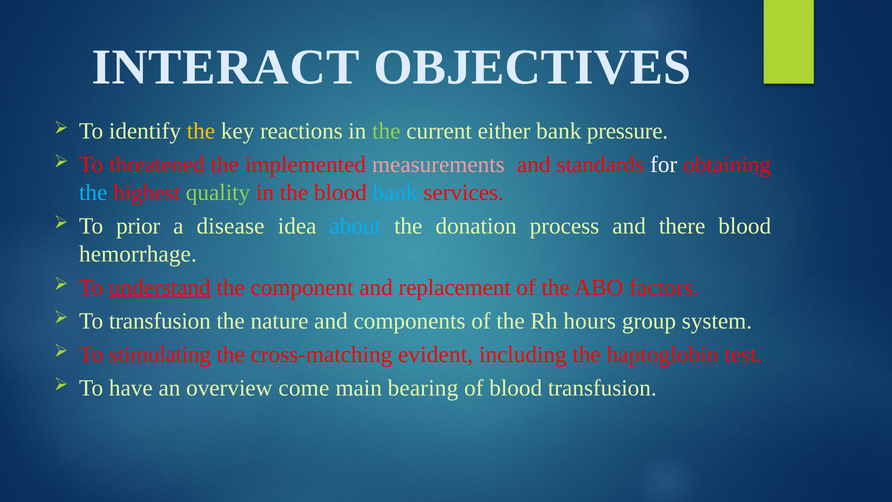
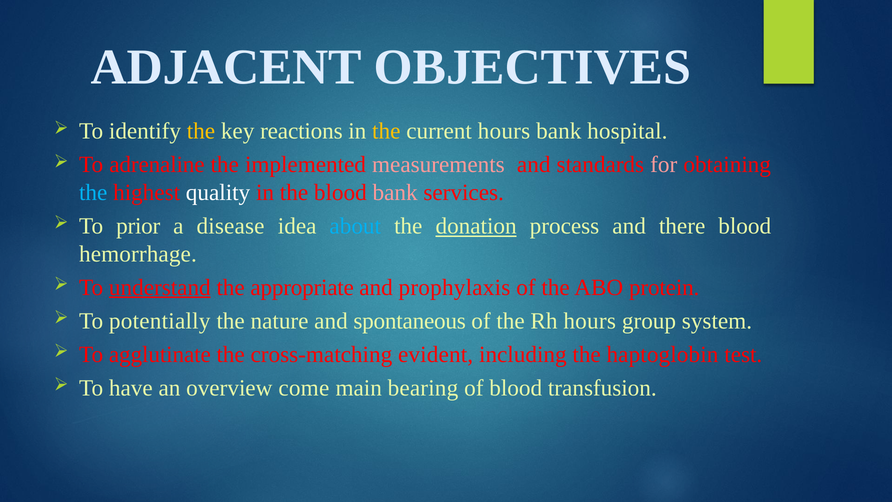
INTERACT: INTERACT -> ADJACENT
the at (386, 131) colour: light green -> yellow
current either: either -> hours
pressure: pressure -> hospital
threatened: threatened -> adrenaline
for colour: white -> pink
quality colour: light green -> white
bank at (395, 193) colour: light blue -> pink
donation underline: none -> present
component: component -> appropriate
replacement: replacement -> prophylaxis
factors: factors -> protein
To transfusion: transfusion -> potentially
components: components -> spontaneous
stimulating: stimulating -> agglutinate
